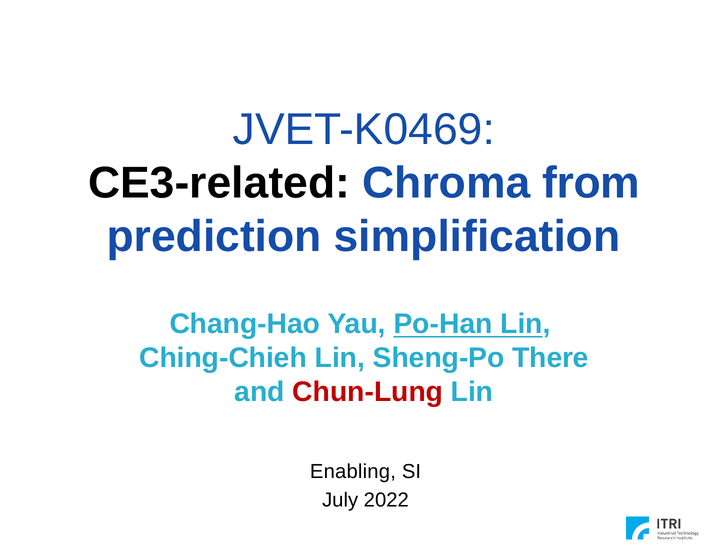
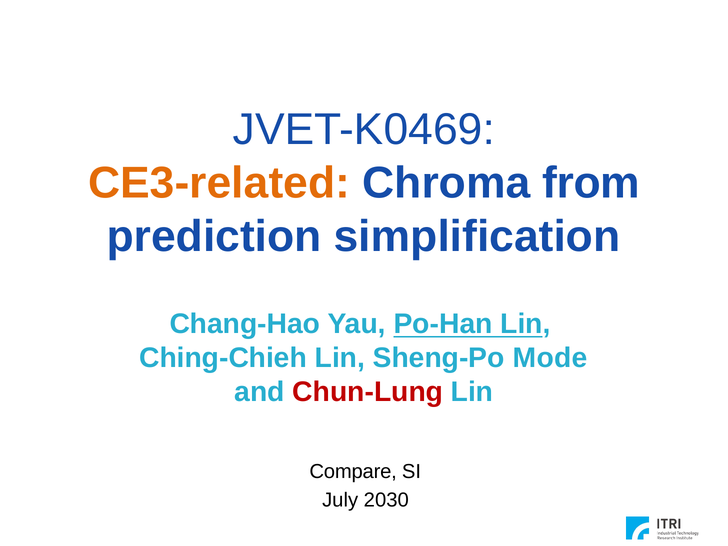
CE3-related colour: black -> orange
There: There -> Mode
Enabling: Enabling -> Compare
2022: 2022 -> 2030
